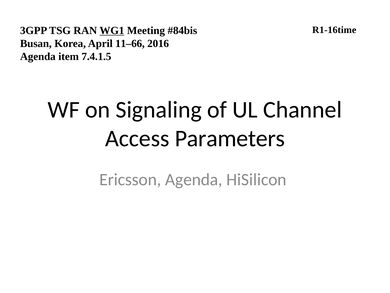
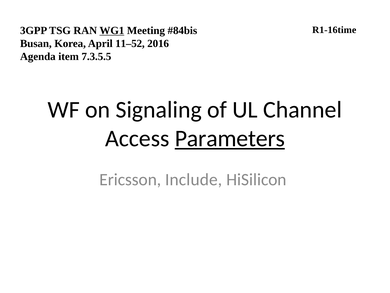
11–66: 11–66 -> 11–52
7.4.1.5: 7.4.1.5 -> 7.3.5.5
Parameters underline: none -> present
Ericsson Agenda: Agenda -> Include
